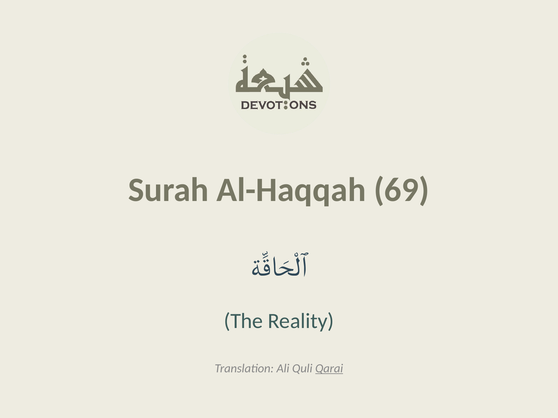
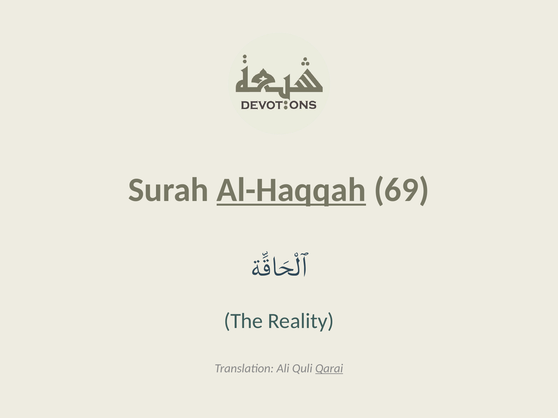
Al-Haqqah underline: none -> present
